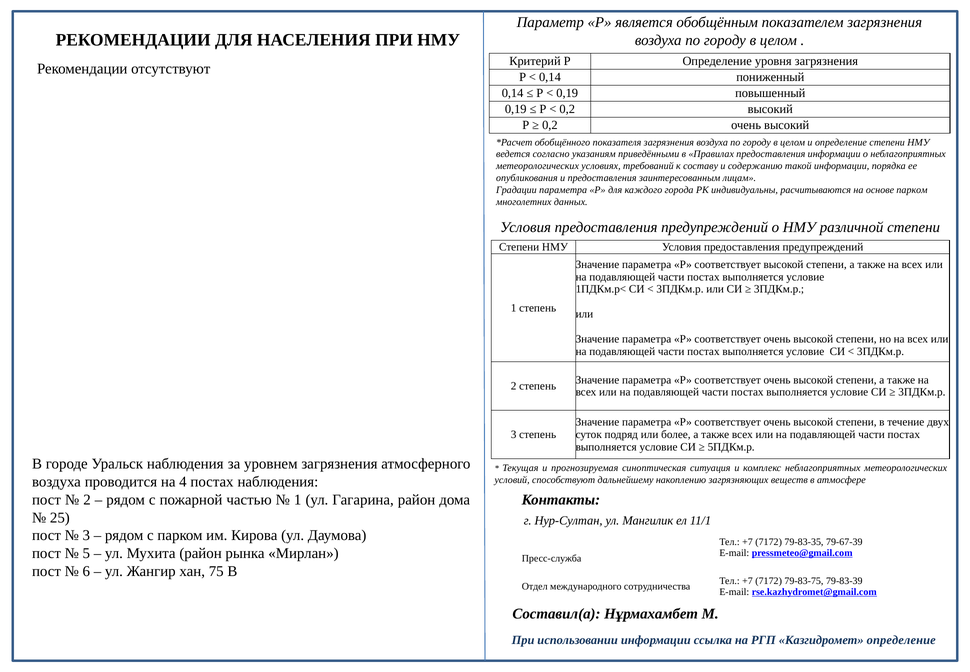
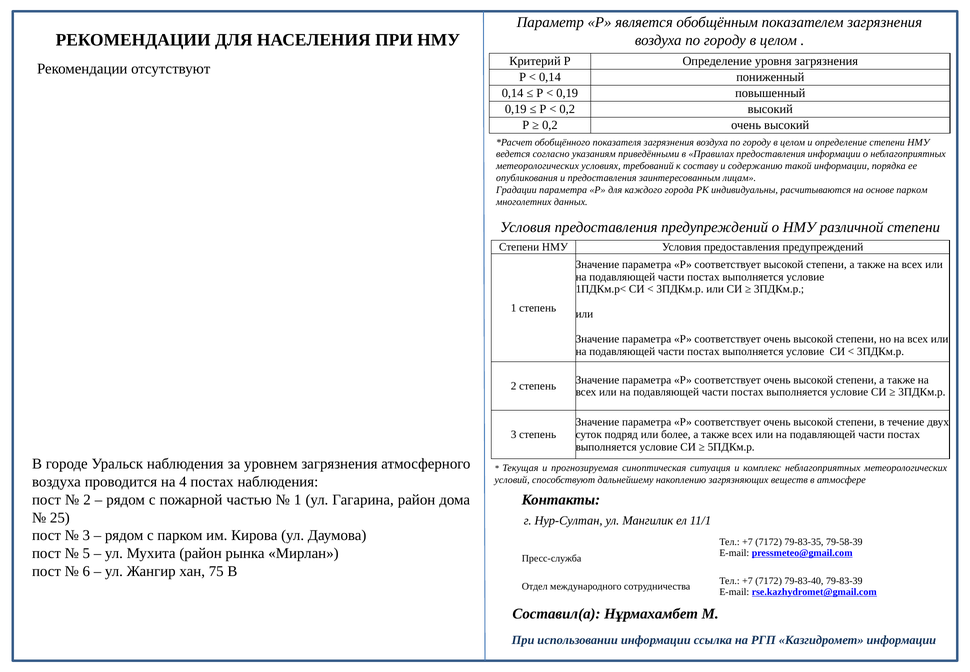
79-67-39: 79-67-39 -> 79-58-39
79-83-75: 79-83-75 -> 79-83-40
Казгидромет определение: определение -> информации
